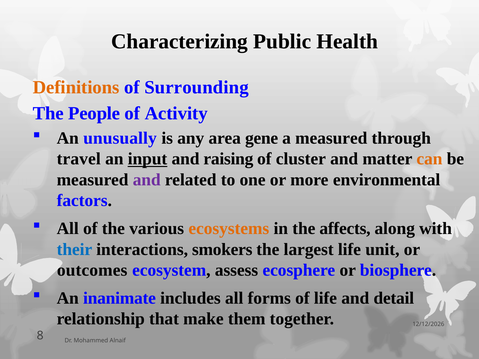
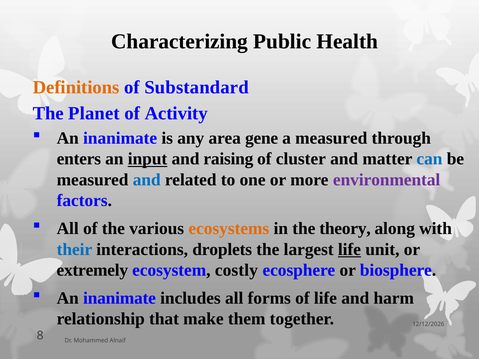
Surrounding: Surrounding -> Substandard
People: People -> Planet
unusually at (120, 138): unusually -> inanimate
travel: travel -> enters
can colour: orange -> blue
and at (147, 180) colour: purple -> blue
environmental colour: black -> purple
affects: affects -> theory
smokers: smokers -> droplets
life at (349, 249) underline: none -> present
outcomes: outcomes -> extremely
assess: assess -> costly
detail: detail -> harm
